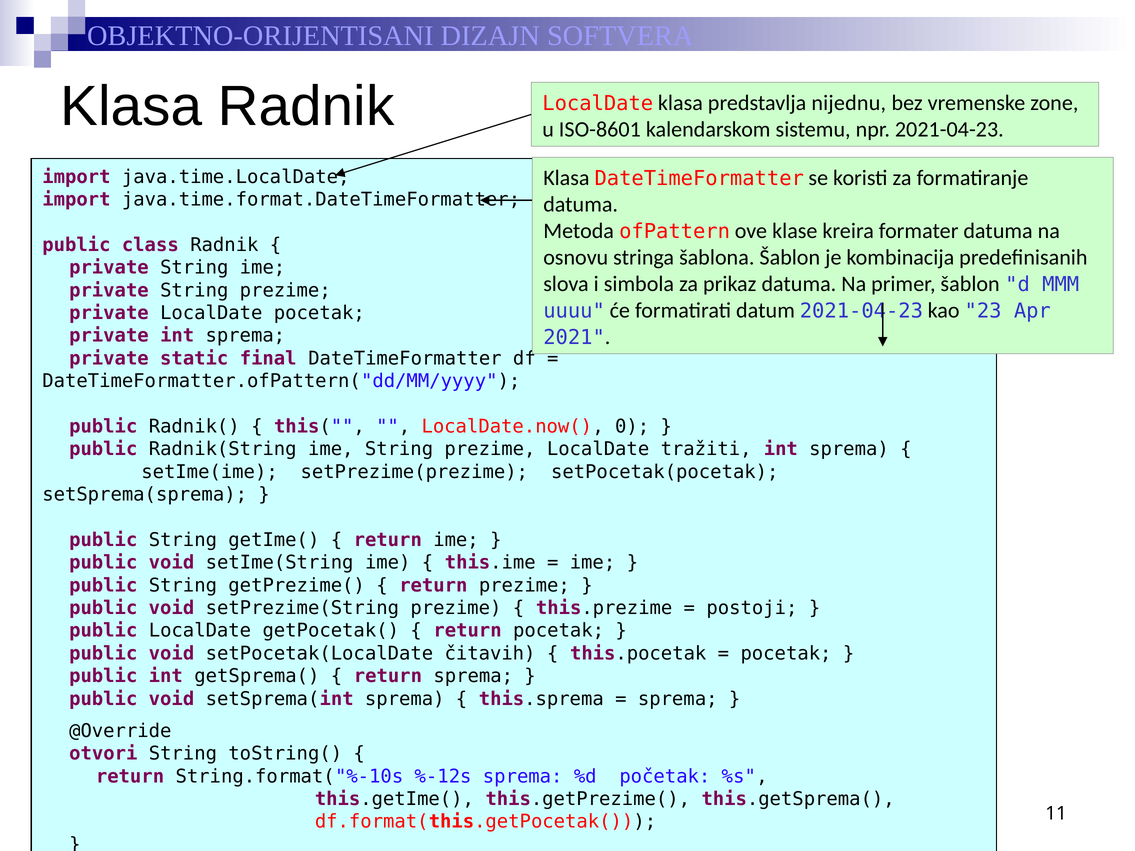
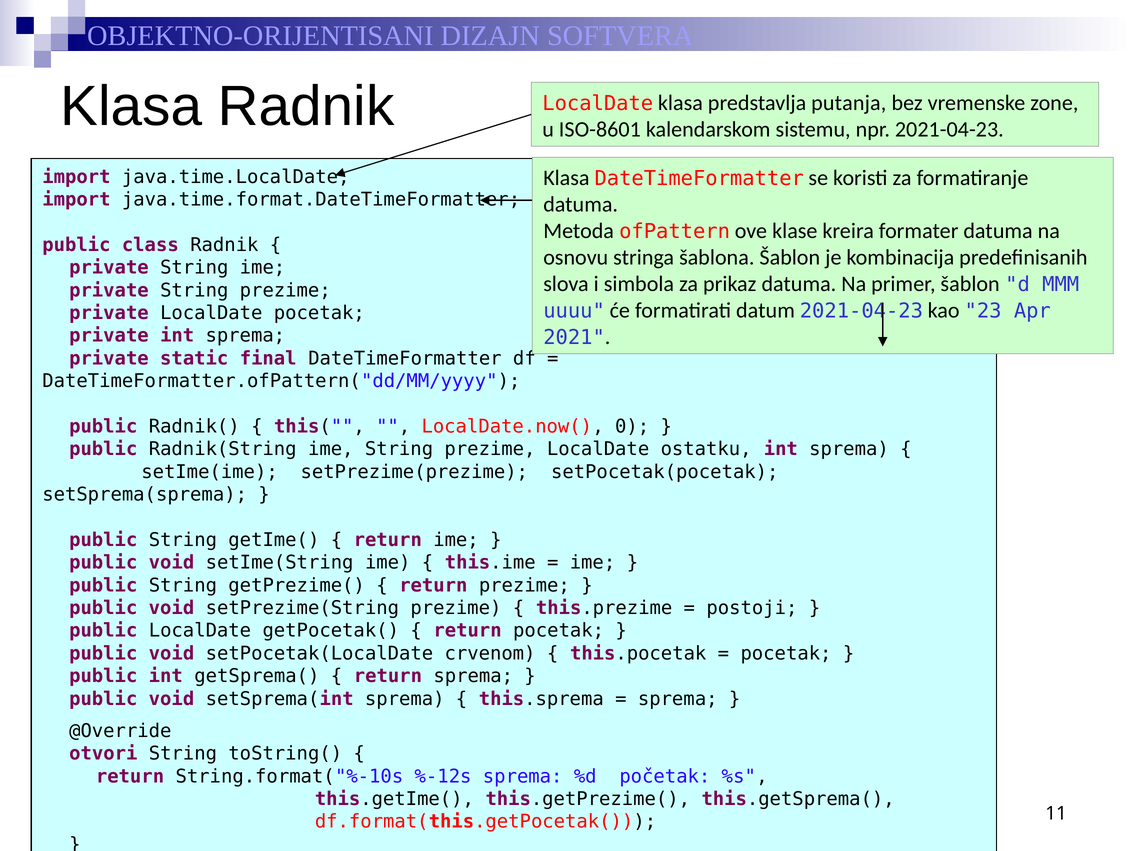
nijednu: nijednu -> putanja
tražiti: tražiti -> ostatku
čitavih: čitavih -> crvenom
